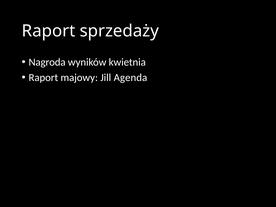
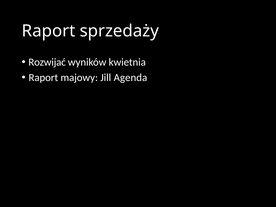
Nagroda: Nagroda -> Rozwijać
